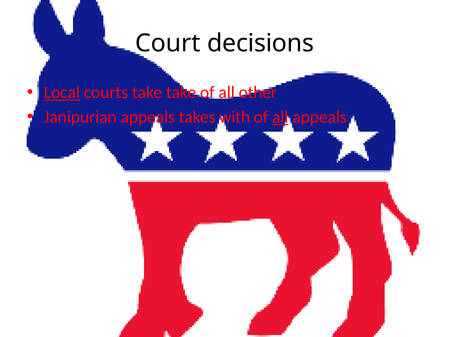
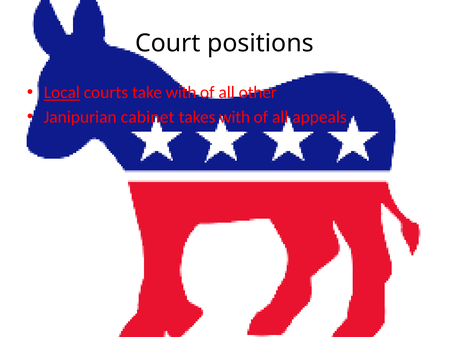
decisions: decisions -> positions
take take: take -> with
Janipurian appeals: appeals -> cabinet
all at (280, 117) underline: present -> none
